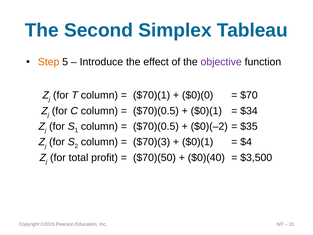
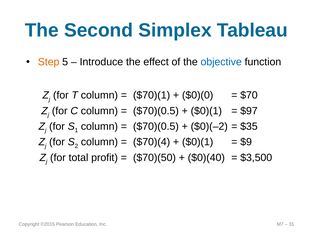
objective colour: purple -> blue
$34: $34 -> $97
$70)(3: $70)(3 -> $70)(4
$4: $4 -> $9
